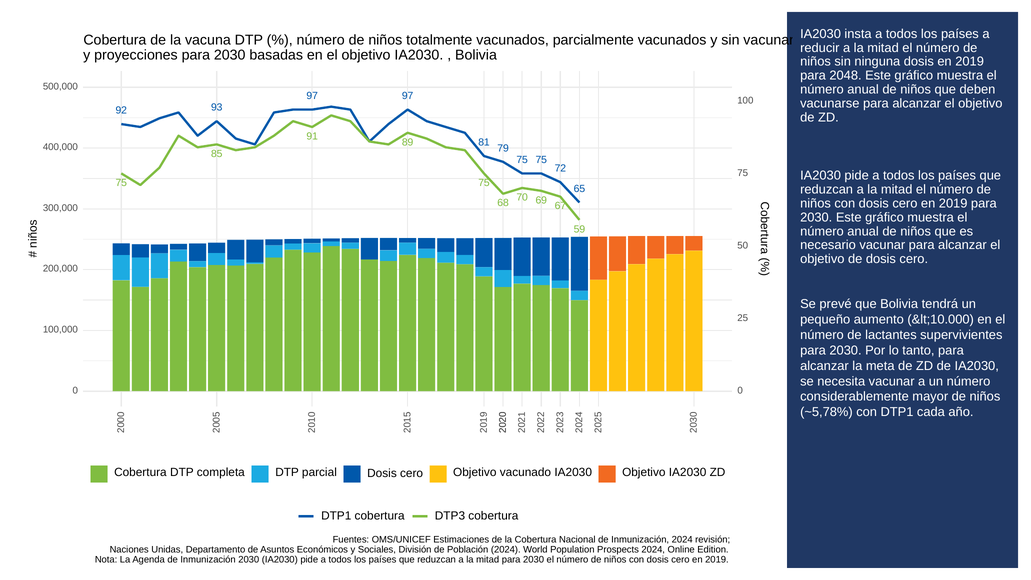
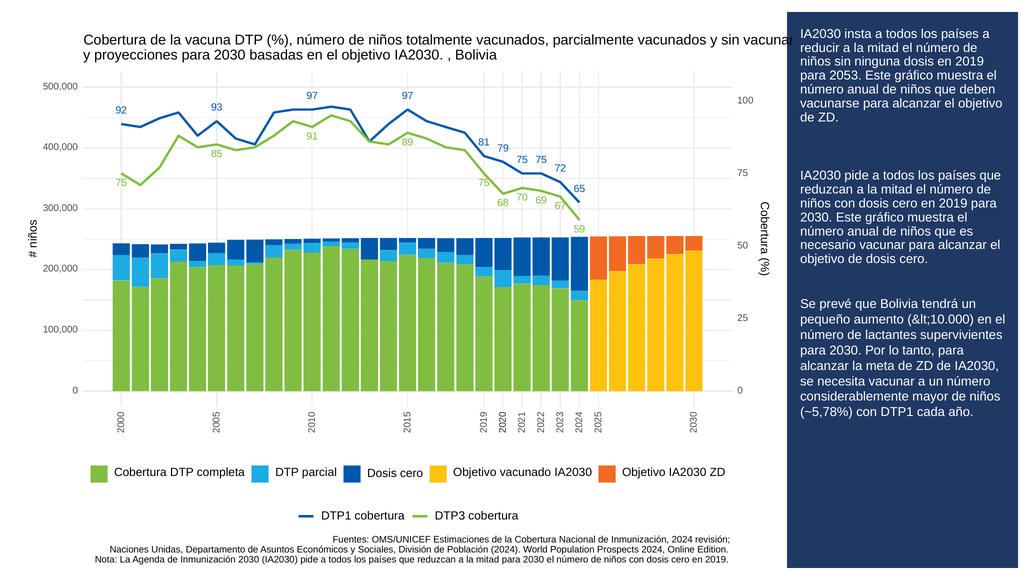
2048: 2048 -> 2053
